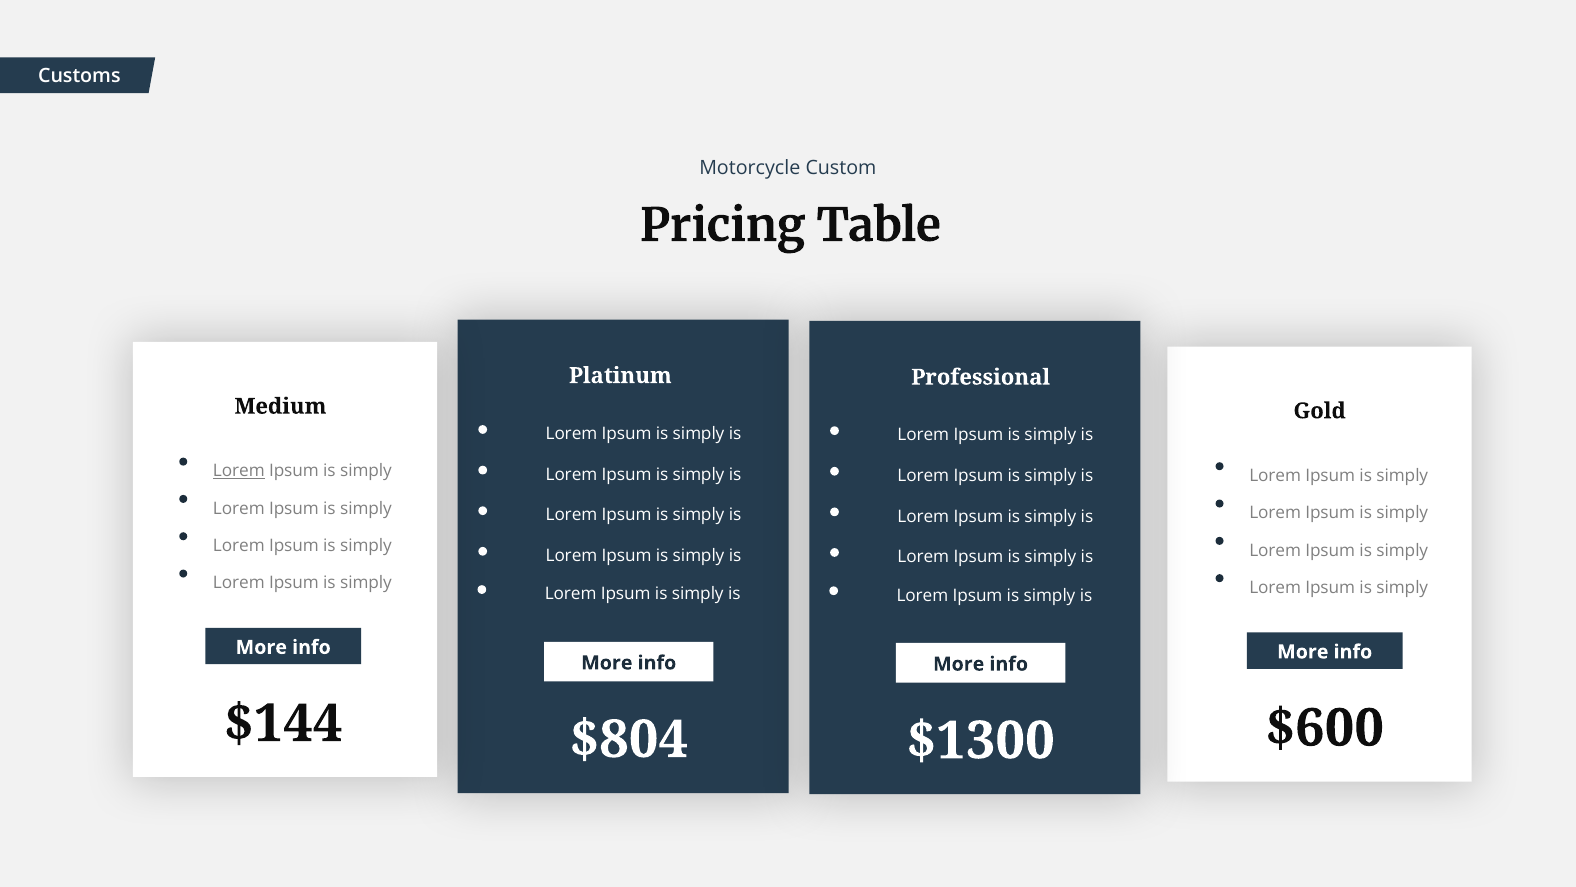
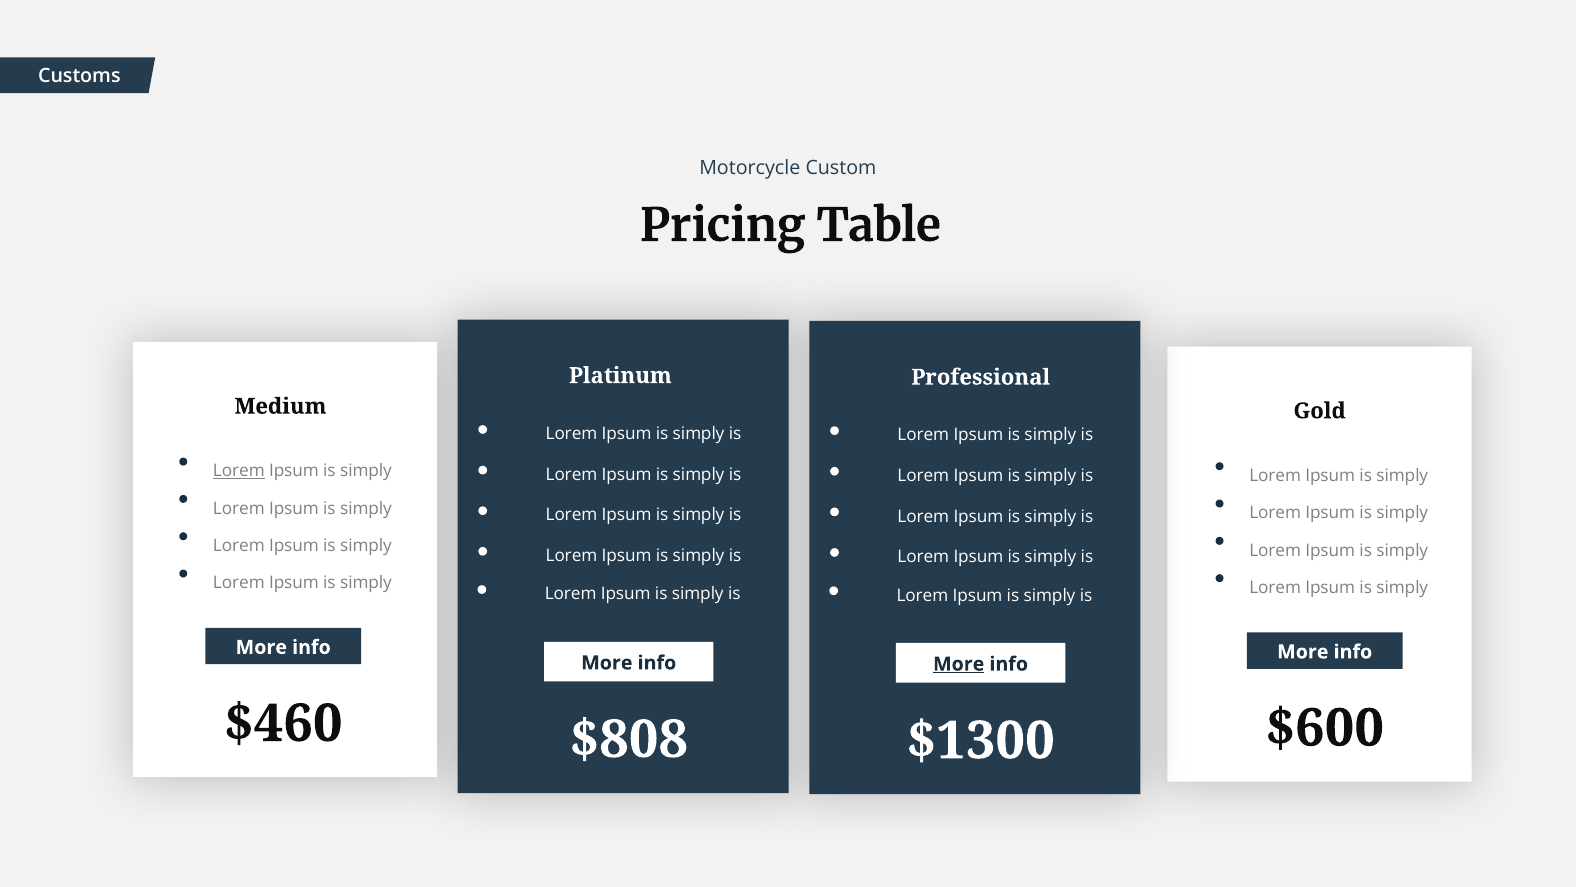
More at (959, 664) underline: none -> present
$144: $144 -> $460
$804: $804 -> $808
